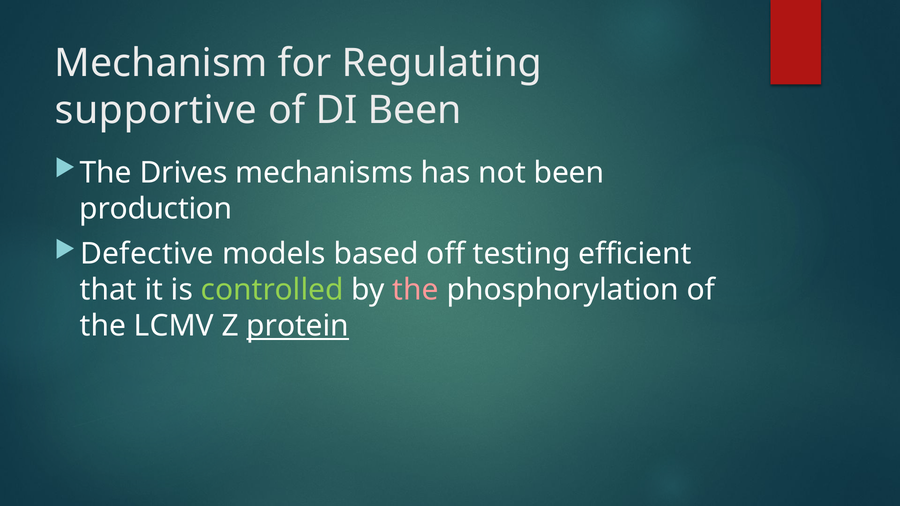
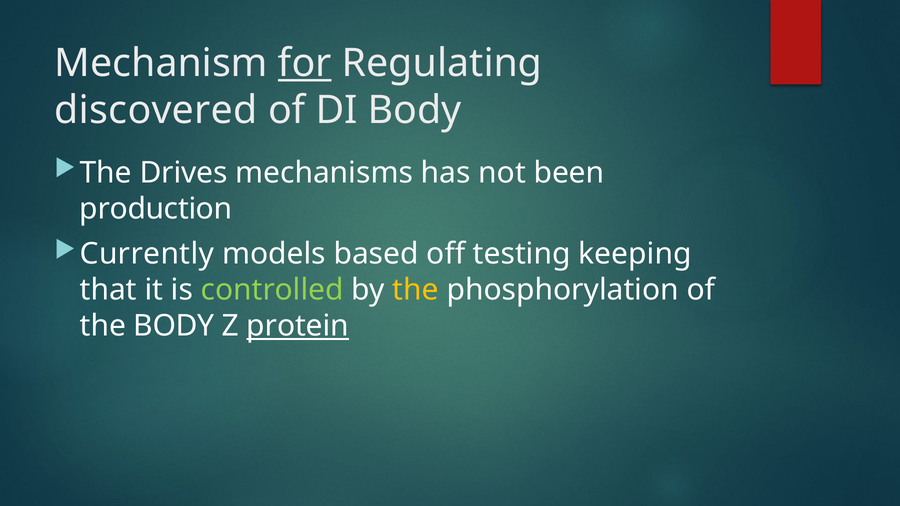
for underline: none -> present
supportive: supportive -> discovered
DI Been: Been -> Body
Defective: Defective -> Currently
efficient: efficient -> keeping
the at (416, 290) colour: pink -> yellow
the LCMV: LCMV -> BODY
